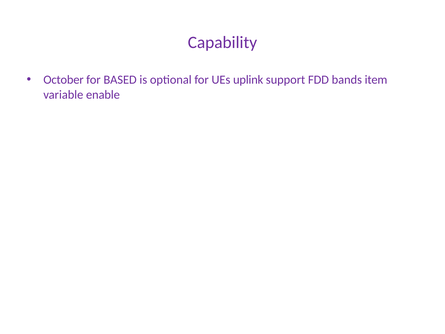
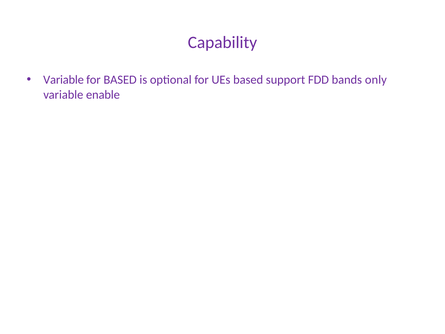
October at (64, 80): October -> Variable
UEs uplink: uplink -> based
item: item -> only
